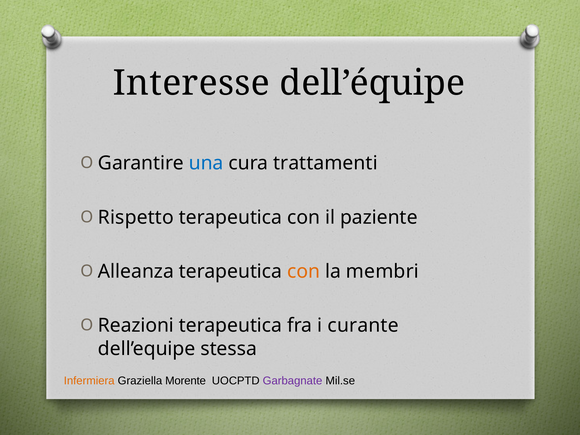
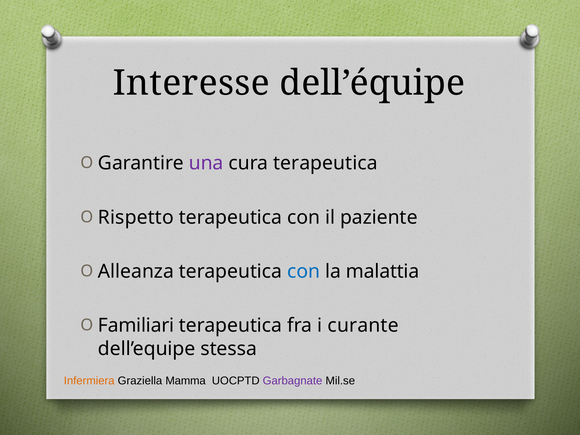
una colour: blue -> purple
cura trattamenti: trattamenti -> terapeutica
con at (304, 271) colour: orange -> blue
membri: membri -> malattia
Reazioni: Reazioni -> Familiari
Morente: Morente -> Mamma
